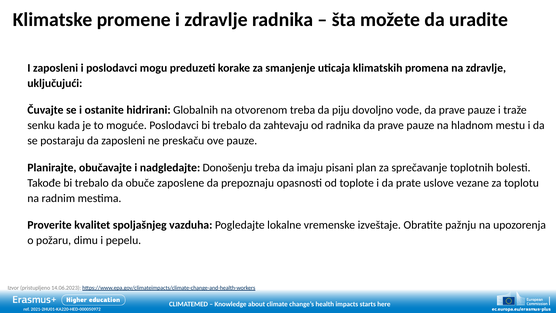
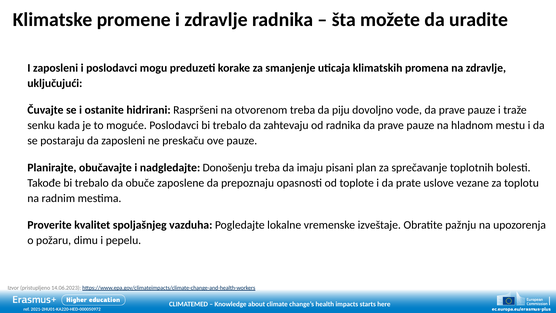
Globalnih: Globalnih -> Raspršeni
